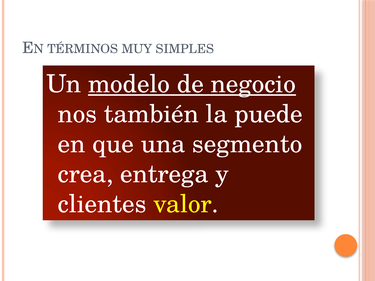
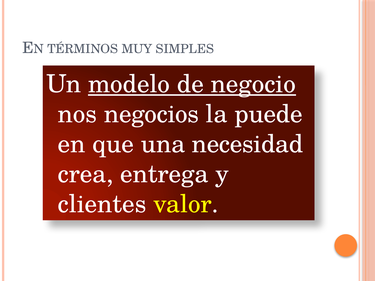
también: también -> negocios
segmento: segmento -> necesidad
